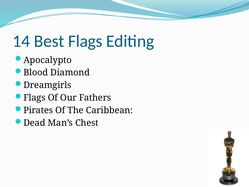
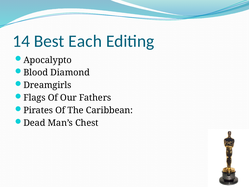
Best Flags: Flags -> Each
